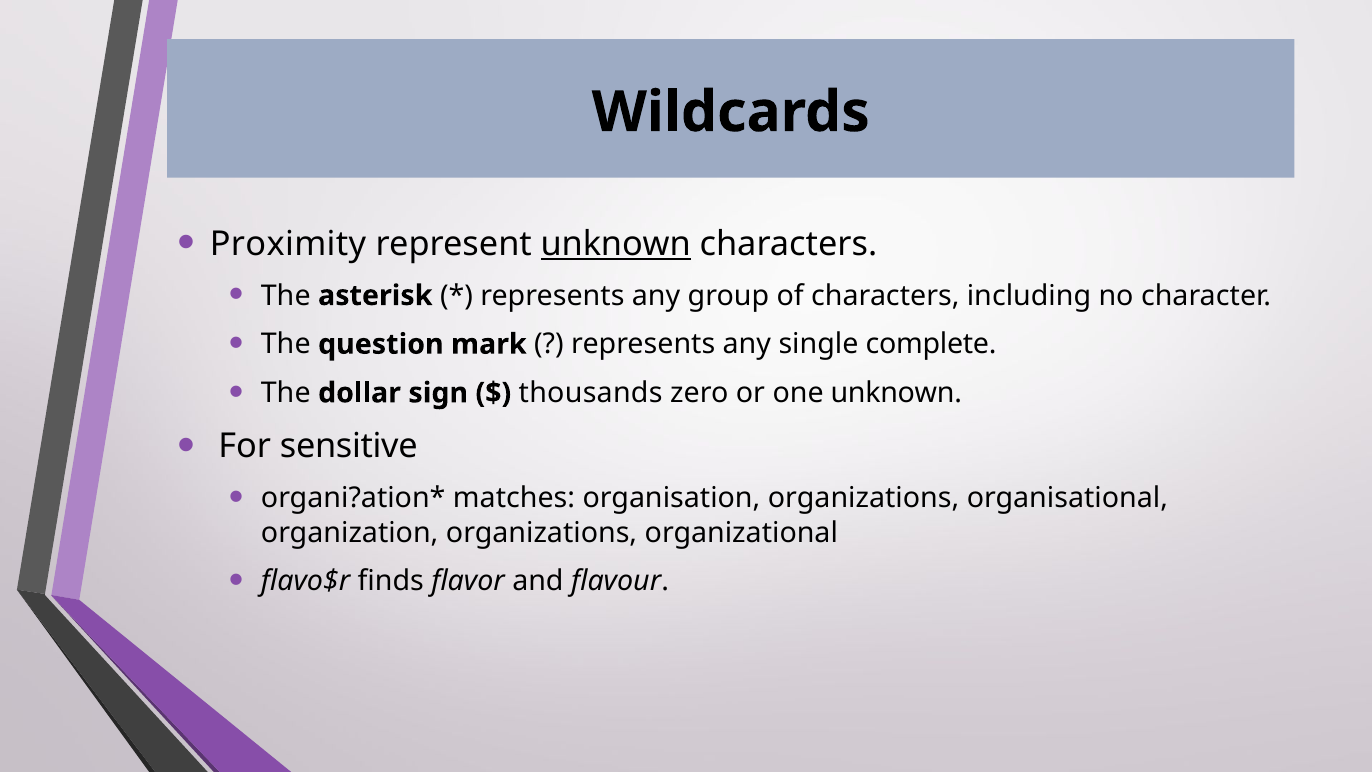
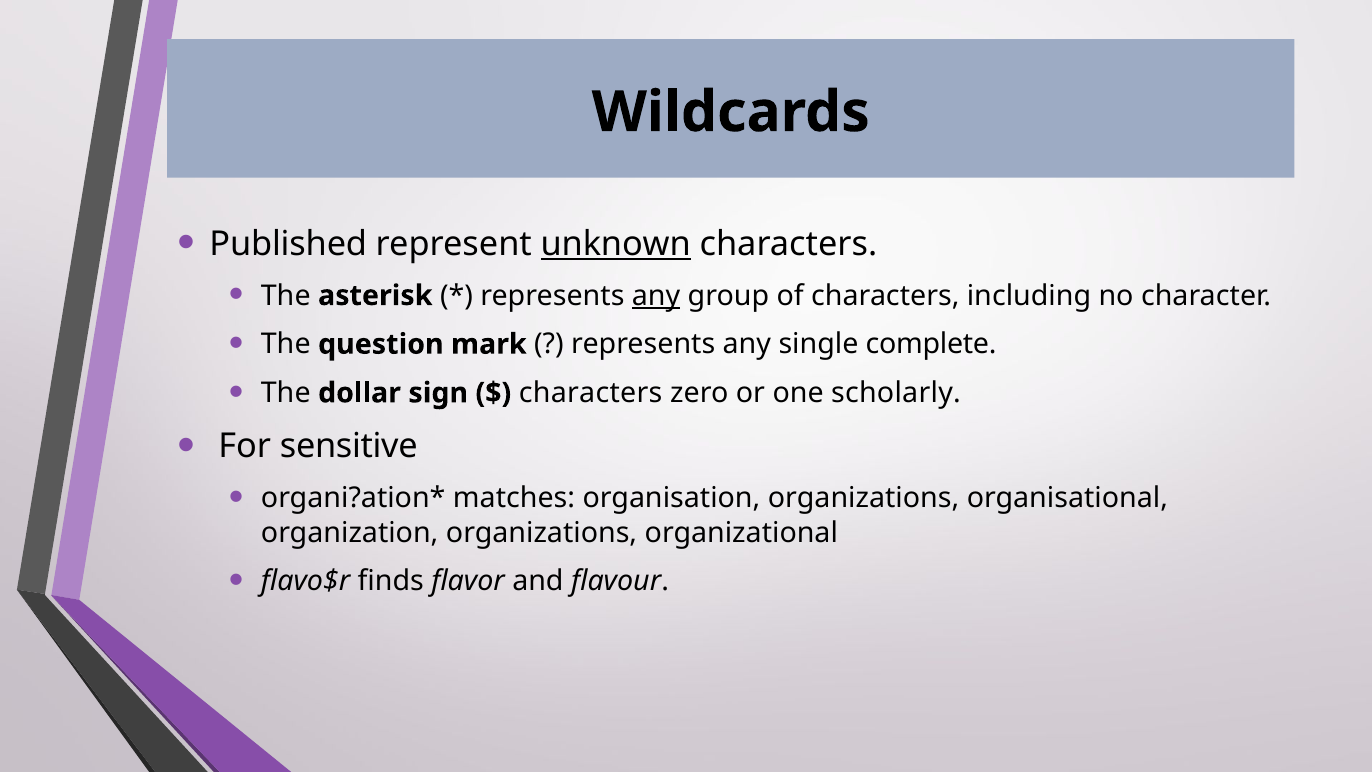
Proximity: Proximity -> Published
any at (656, 296) underline: none -> present
thousands at (591, 393): thousands -> characters
one unknown: unknown -> scholarly
